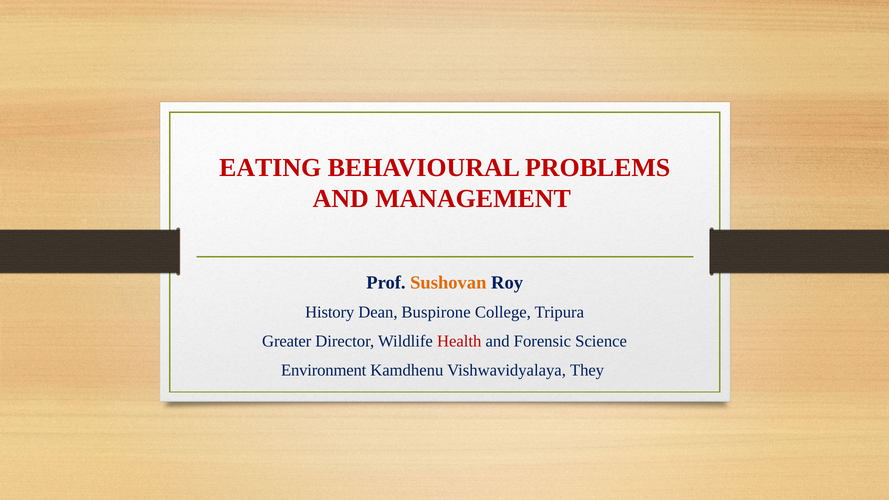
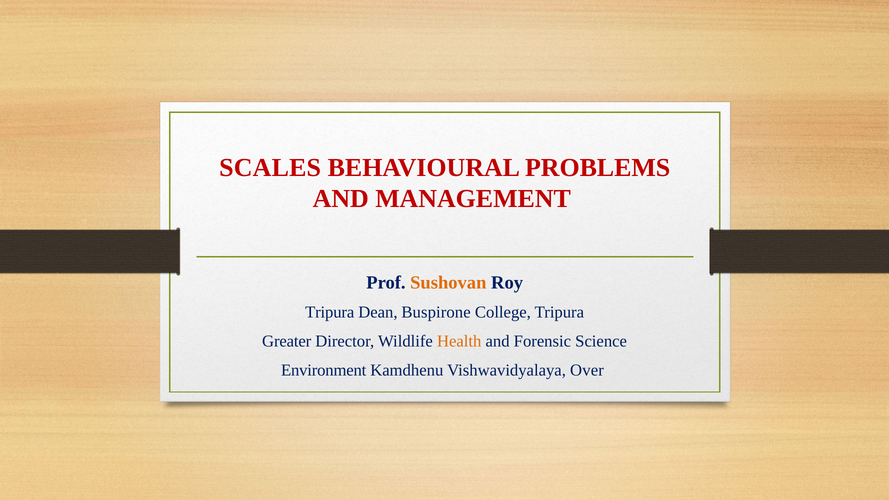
EATING: EATING -> SCALES
History at (330, 312): History -> Tripura
Health colour: red -> orange
They: They -> Over
